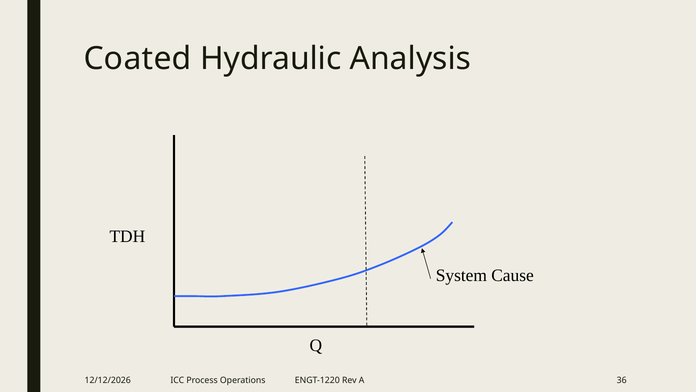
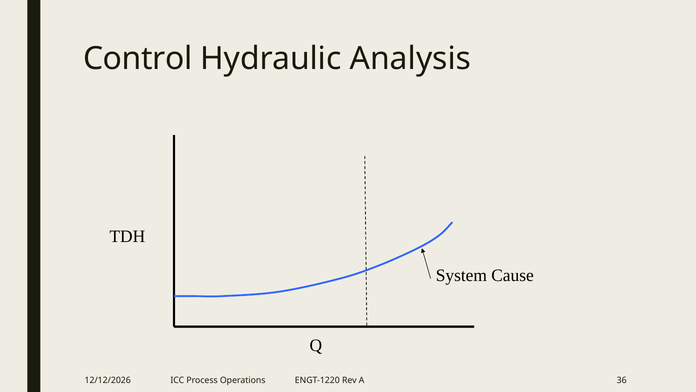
Coated: Coated -> Control
